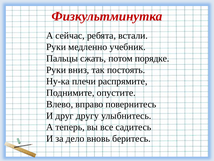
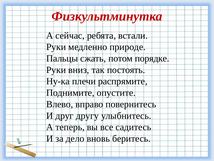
учебник: учебник -> природе
